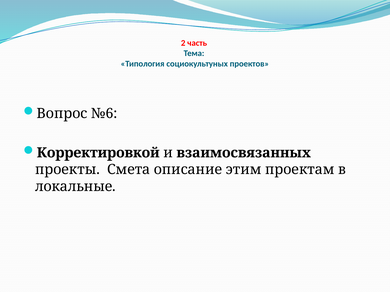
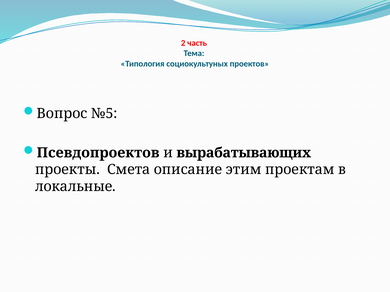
№6: №6 -> №5
Корректировкой: Корректировкой -> Псевдопроектов
взаимосвязанных: взаимосвязанных -> вырабатывающих
